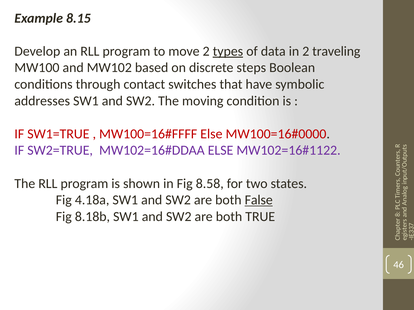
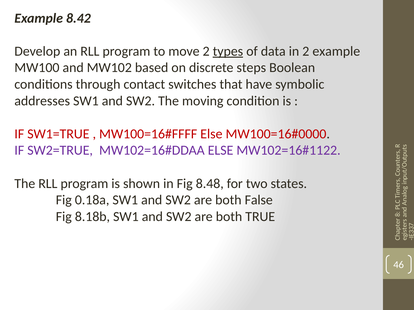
8.15: 8.15 -> 8.42
2 traveling: traveling -> example
8.58: 8.58 -> 8.48
4.18a: 4.18a -> 0.18a
False underline: present -> none
